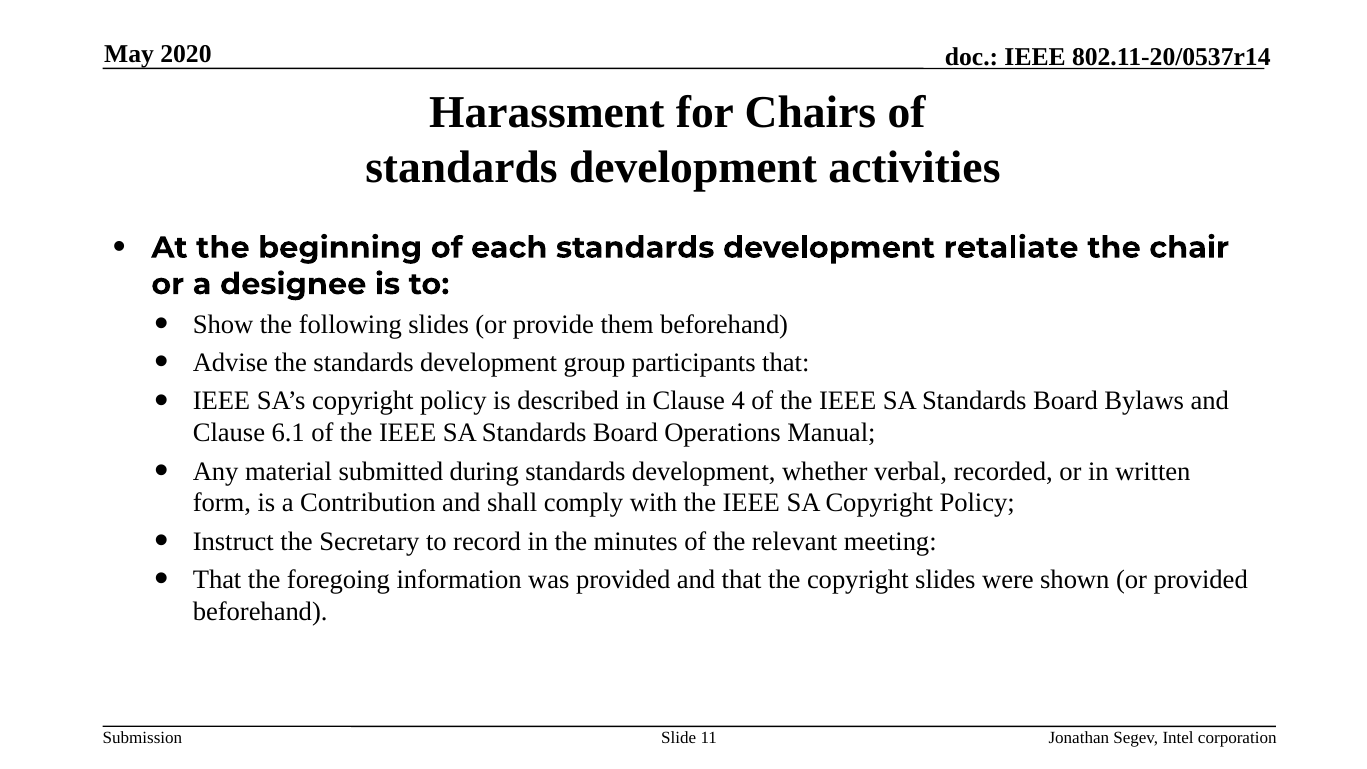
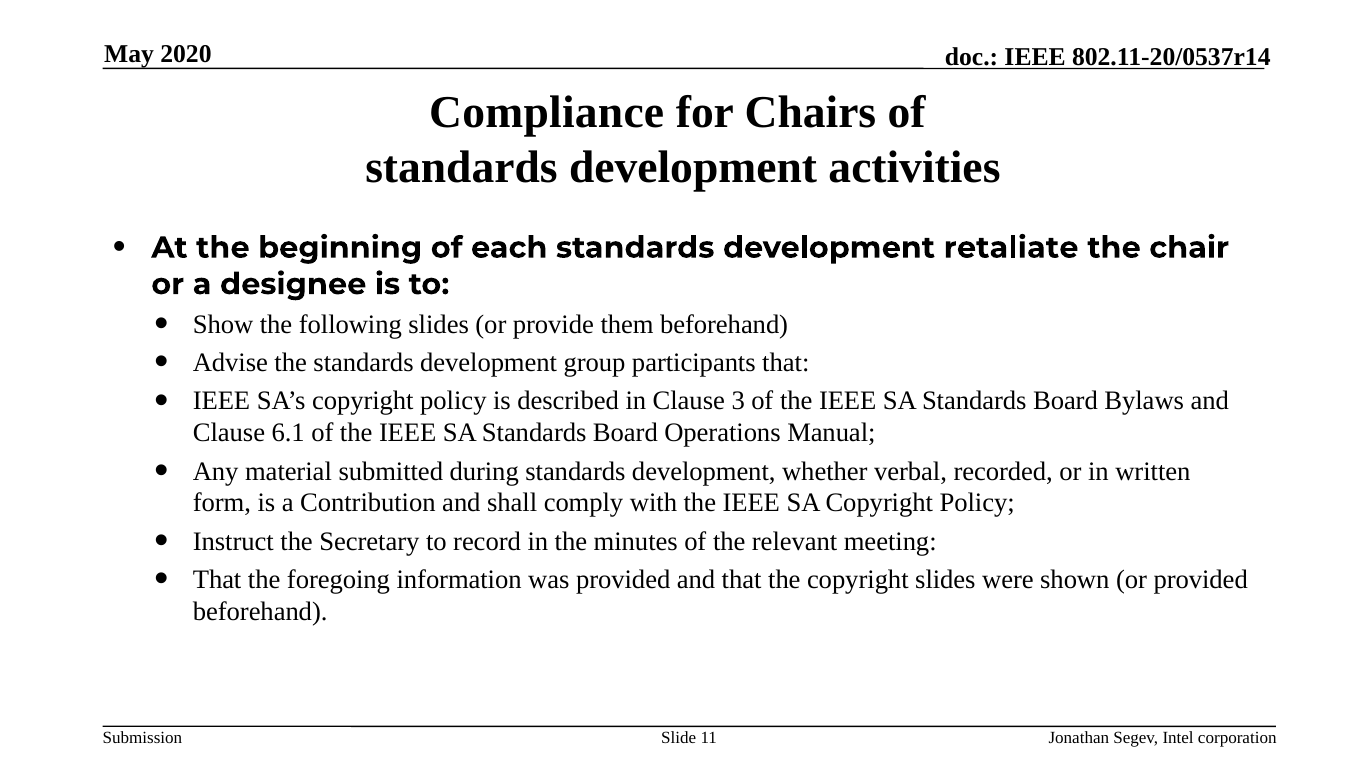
Harassment: Harassment -> Compliance
4: 4 -> 3
